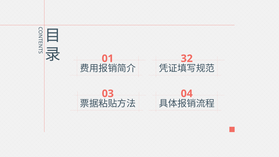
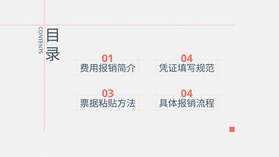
01 32: 32 -> 04
